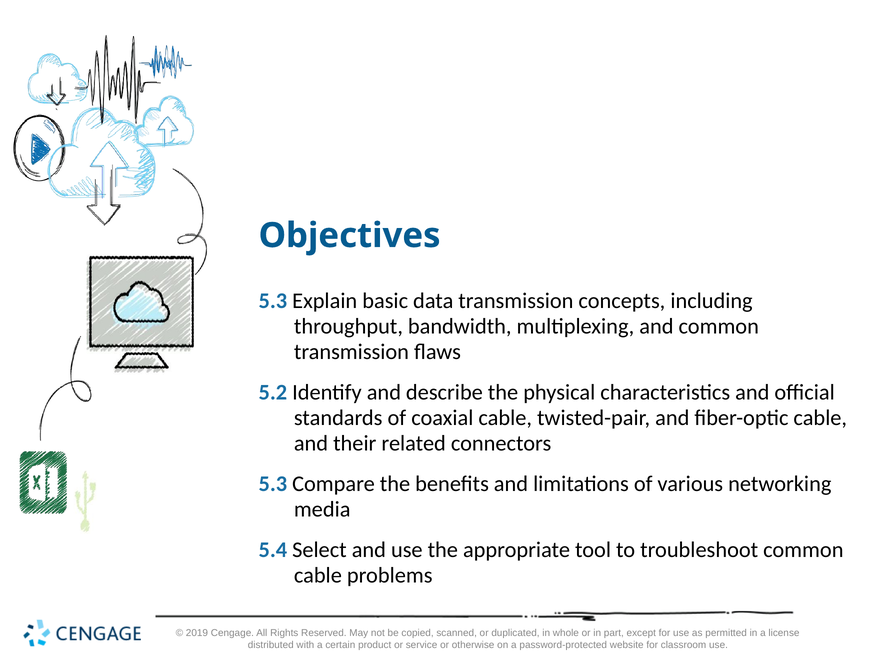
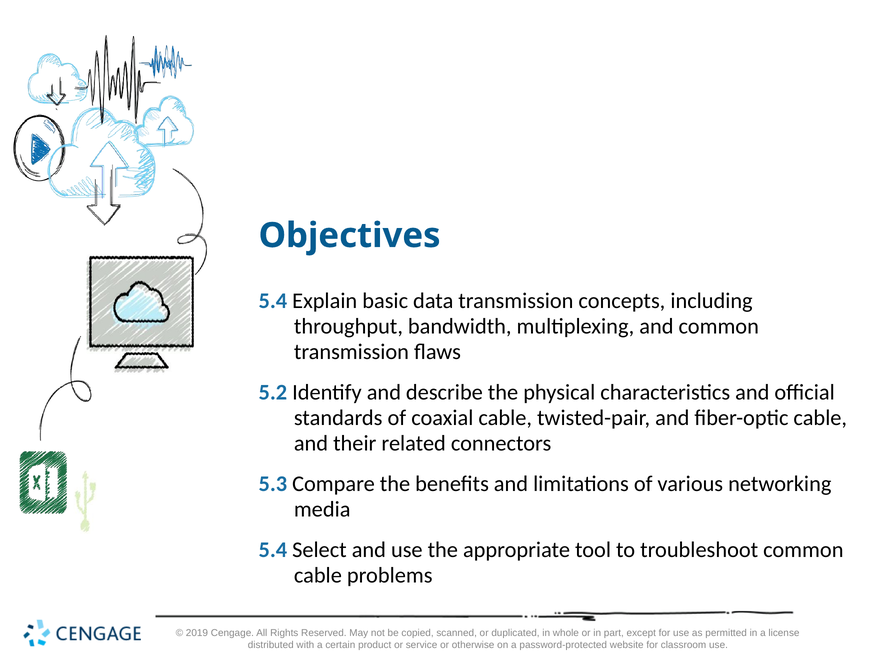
5.3 at (273, 301): 5.3 -> 5.4
